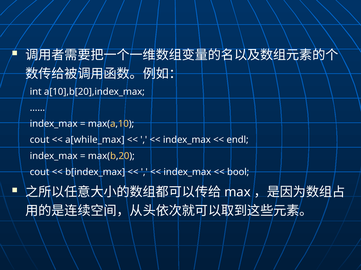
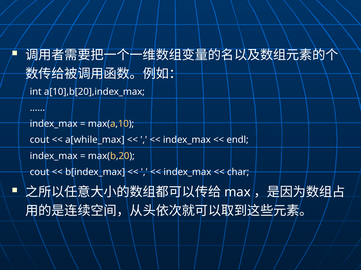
bool: bool -> char
